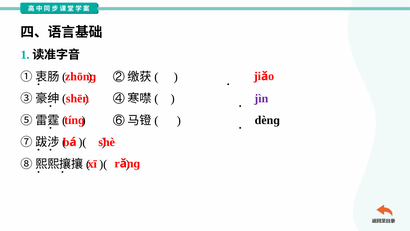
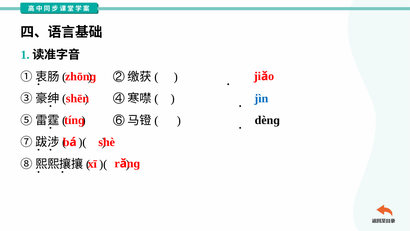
jìn colour: purple -> blue
